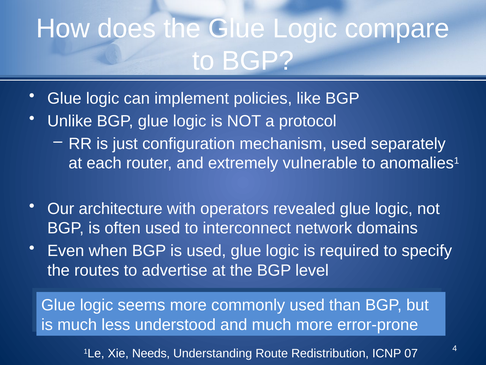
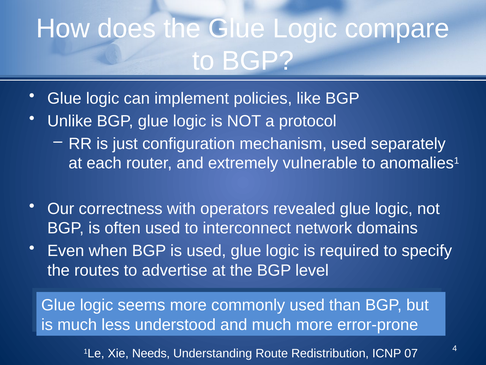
architecture: architecture -> correctness
